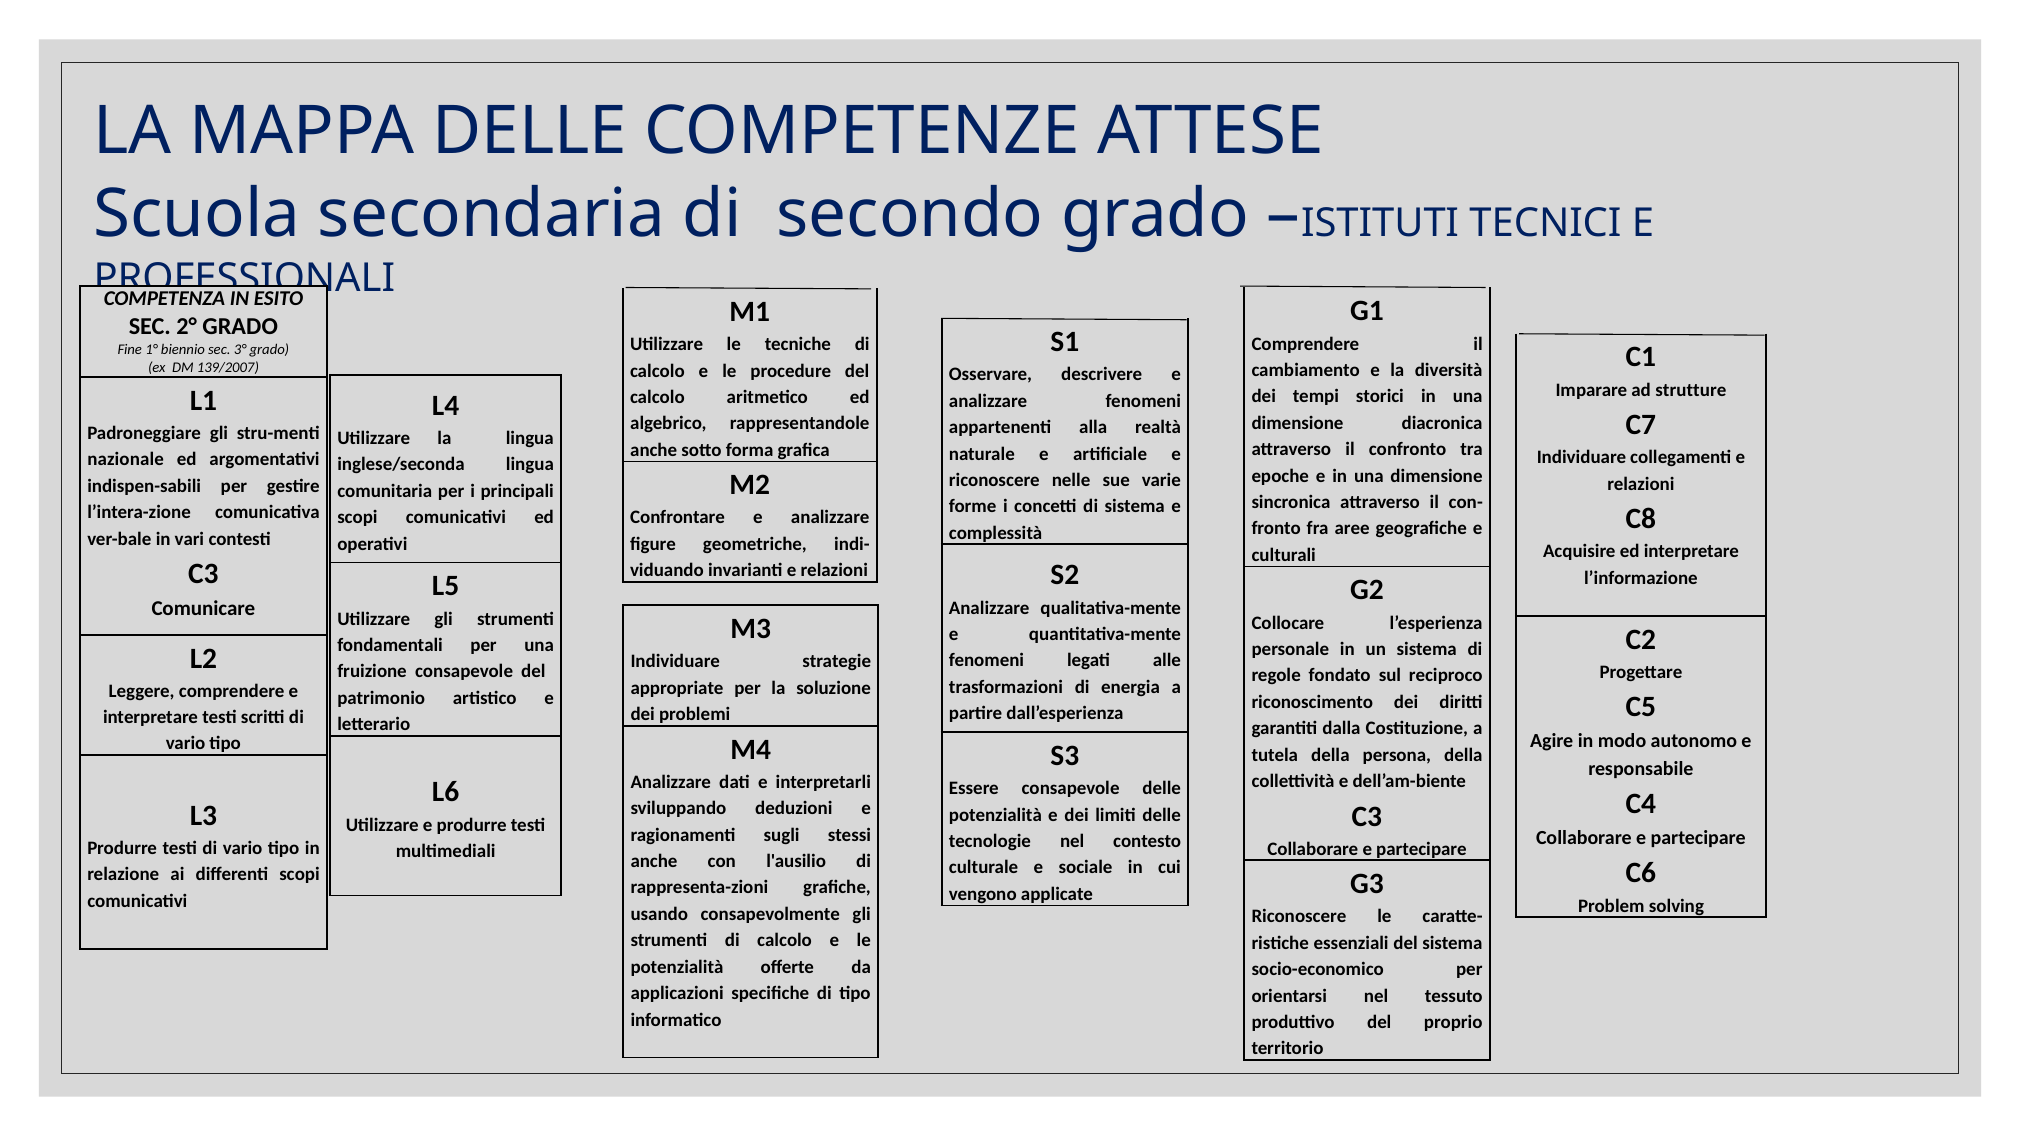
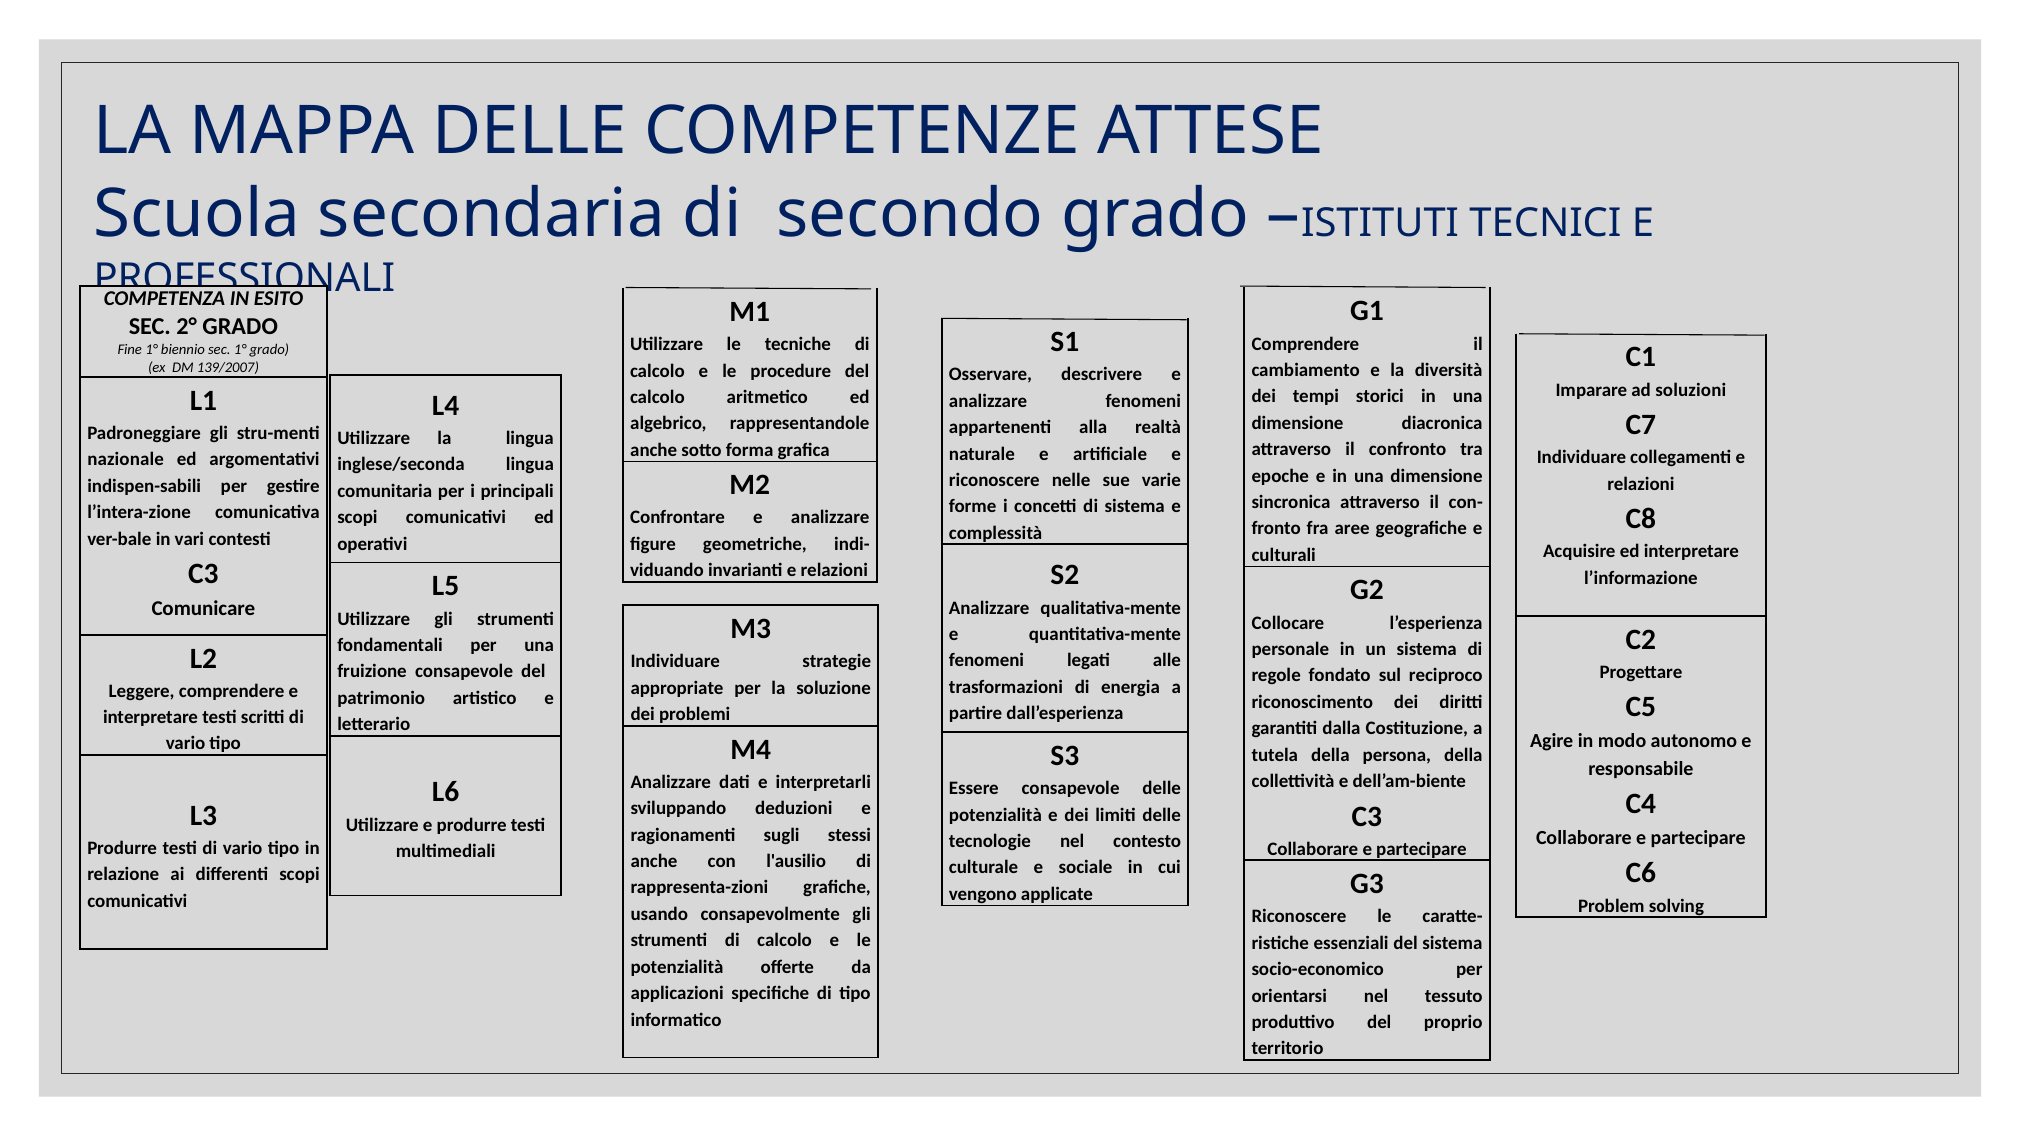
sec 3°: 3° -> 1°
strutture: strutture -> soluzioni
